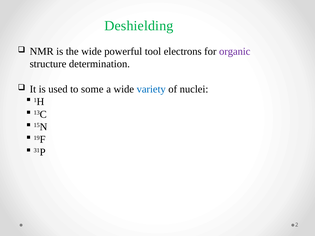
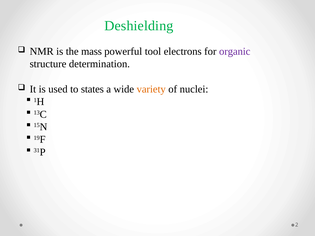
the wide: wide -> mass
some: some -> states
variety colour: blue -> orange
